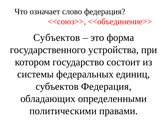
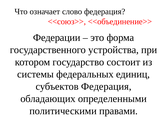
Субъектов at (57, 37): Субъектов -> Федерации
